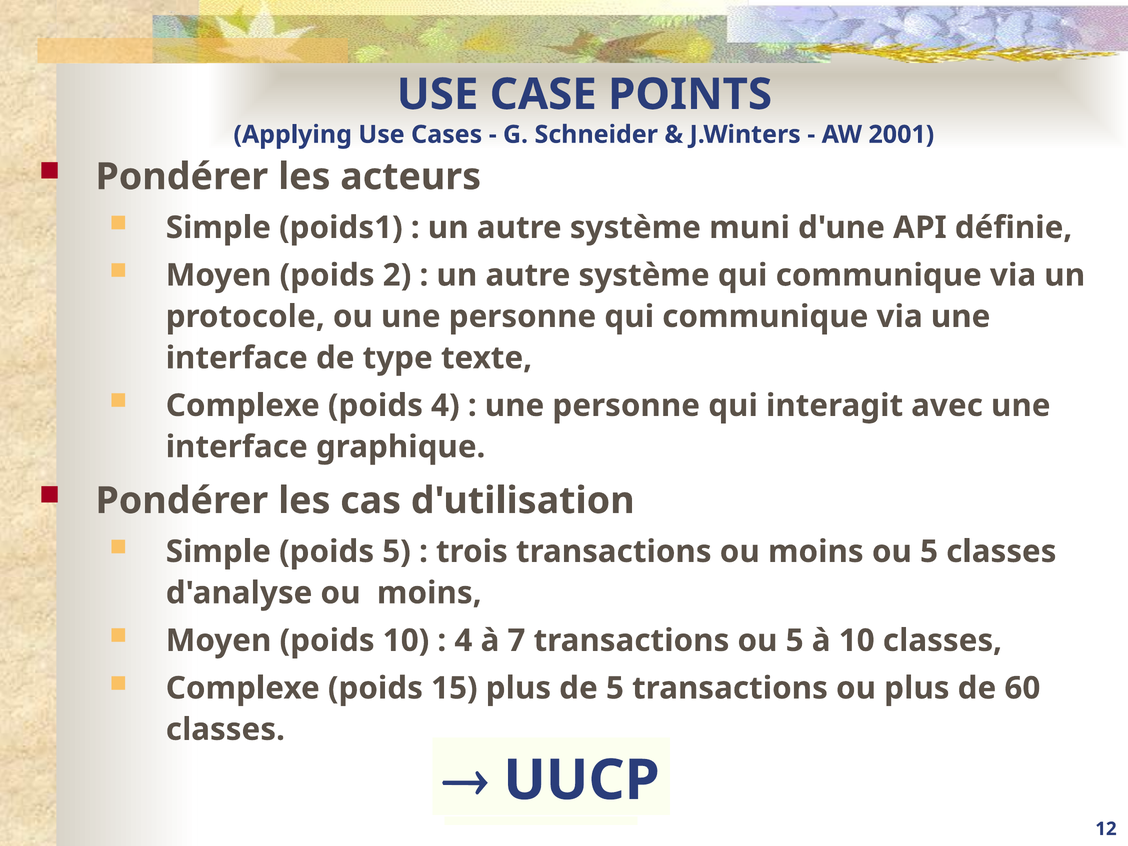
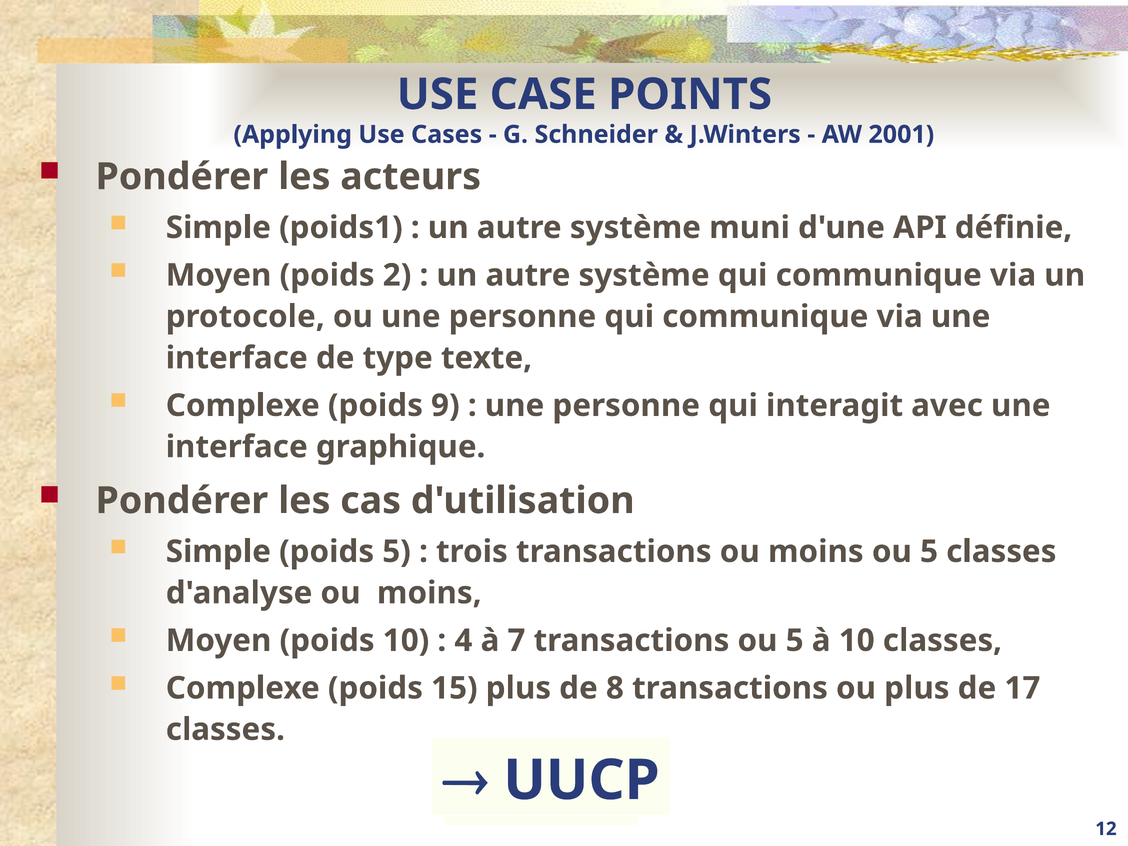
poids 4: 4 -> 9
de 5: 5 -> 8
60: 60 -> 17
